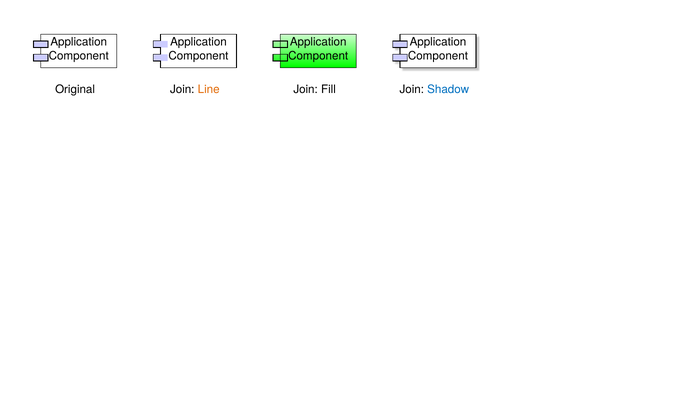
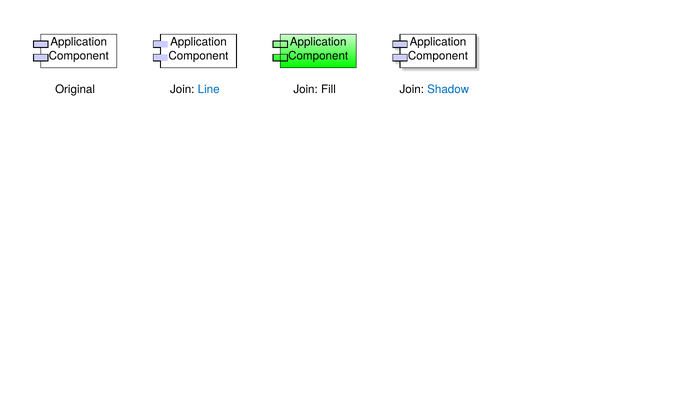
Line colour: orange -> blue
